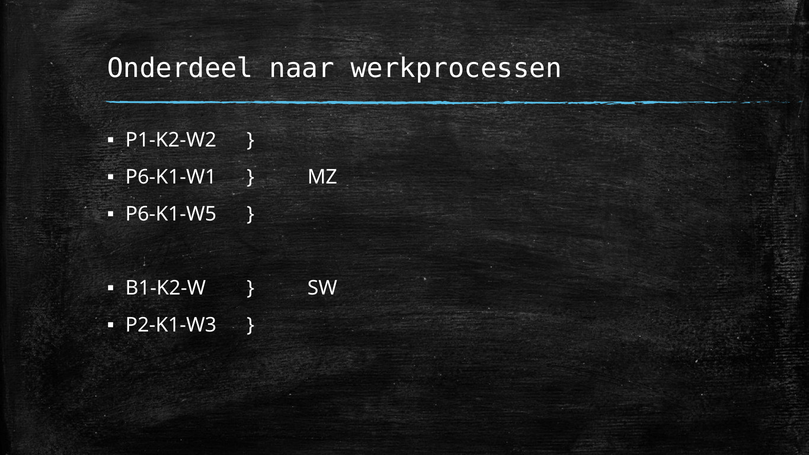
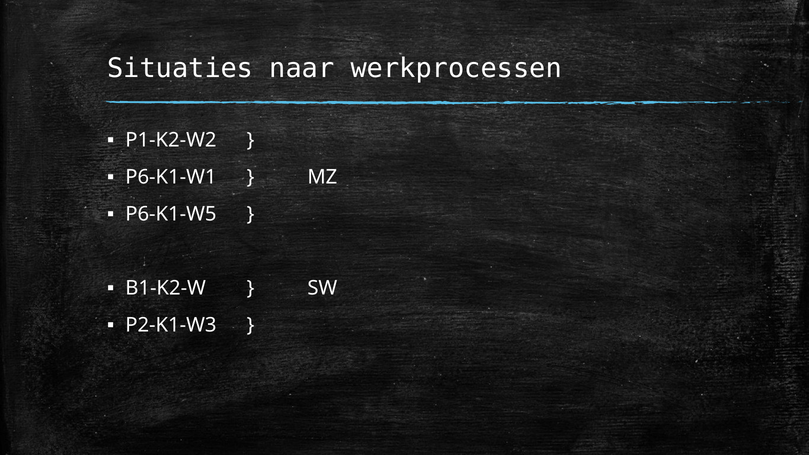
Onderdeel: Onderdeel -> Situaties
